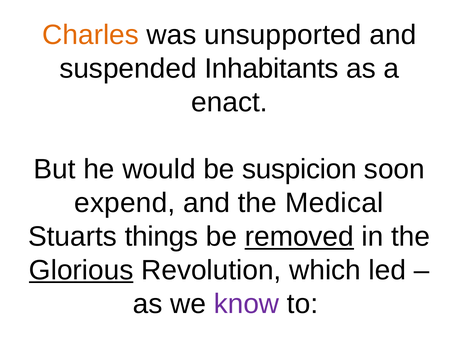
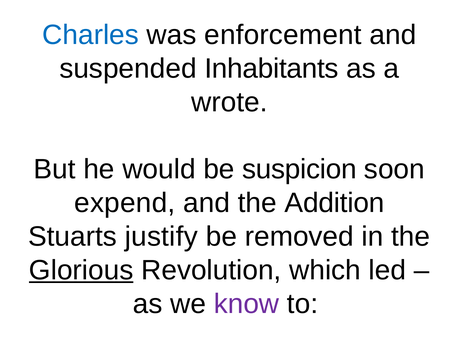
Charles colour: orange -> blue
unsupported: unsupported -> enforcement
enact: enact -> wrote
Medical: Medical -> Addition
things: things -> justify
removed underline: present -> none
